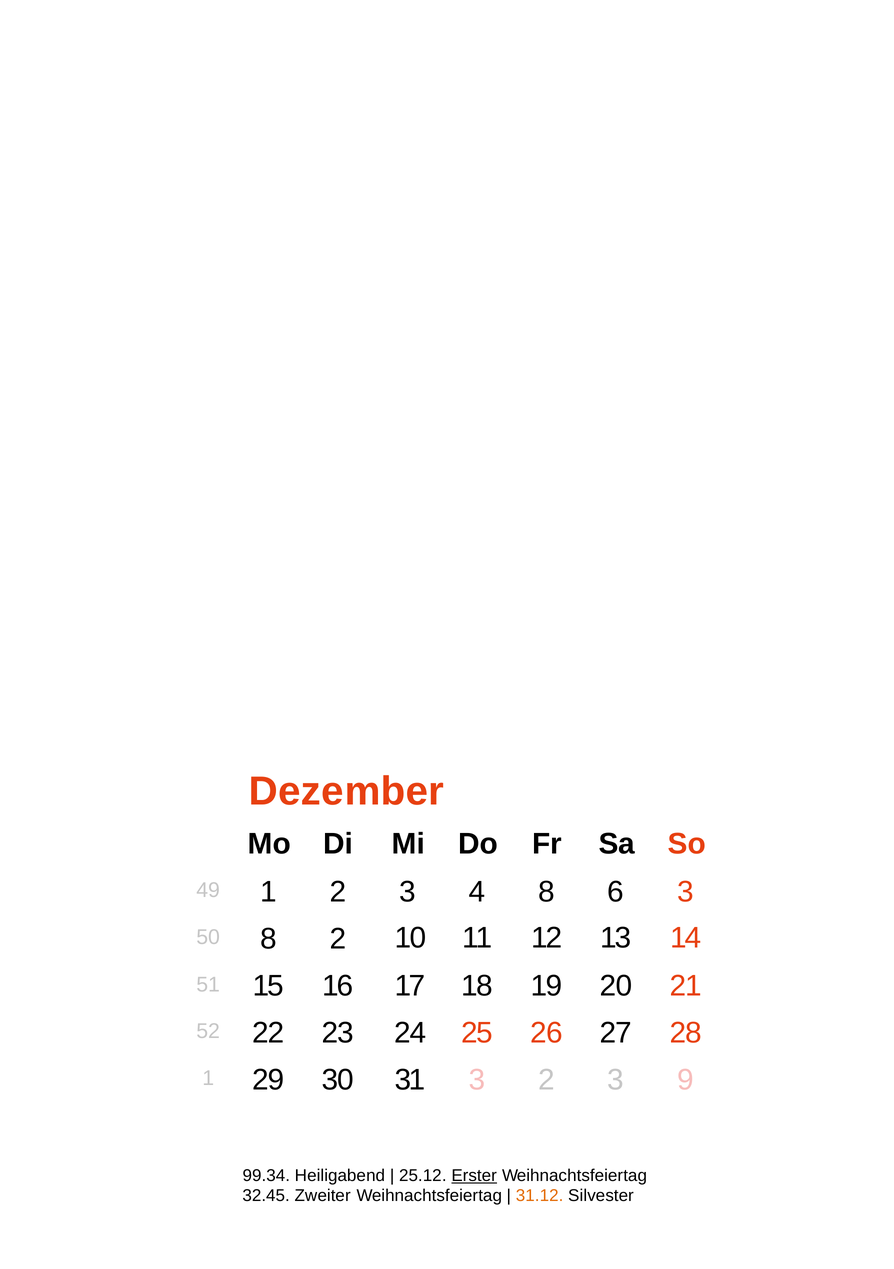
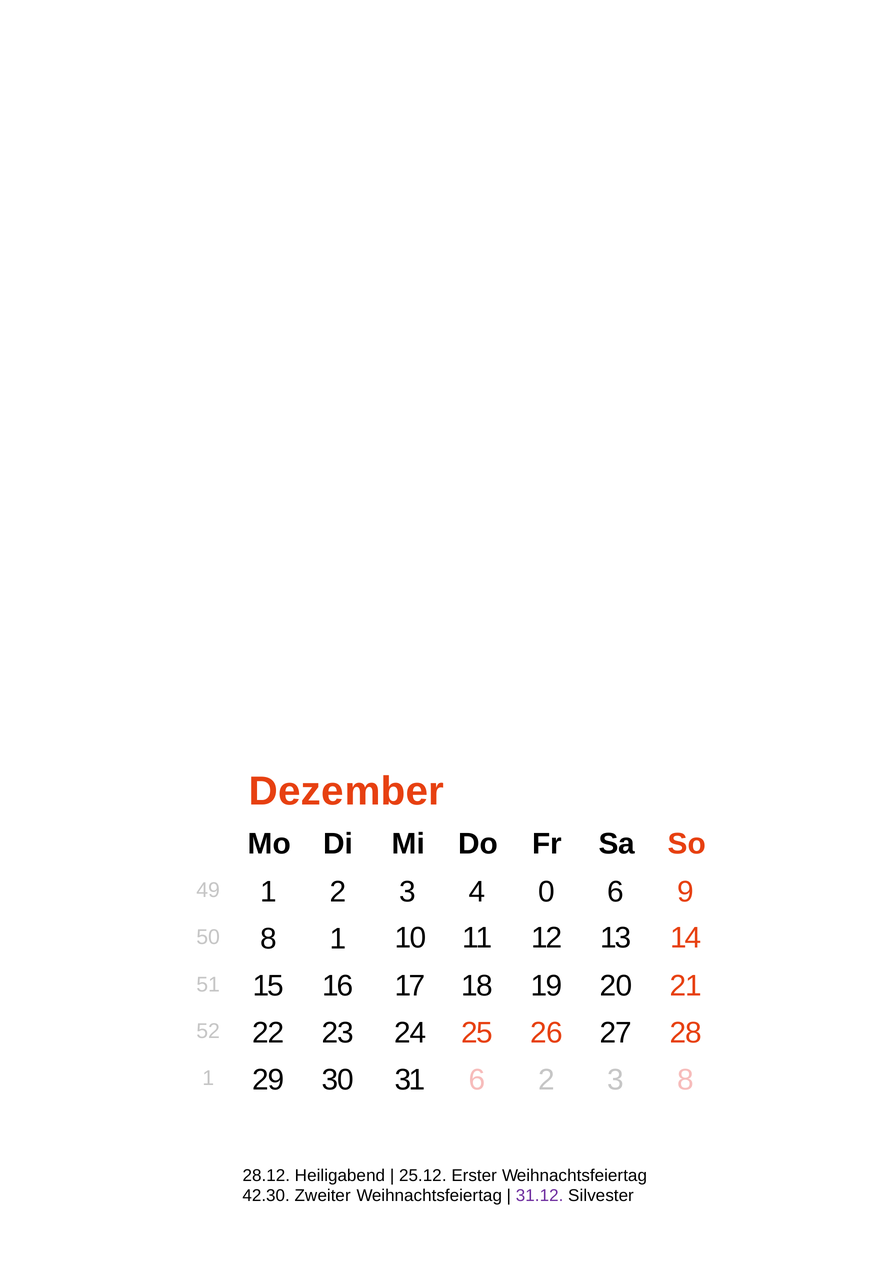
4 8: 8 -> 0
6 3: 3 -> 9
8 2: 2 -> 1
3 at (477, 1079): 3 -> 6
3 9: 9 -> 8
99.34: 99.34 -> 28.12
Erster underline: present -> none
32.45: 32.45 -> 42.30
31.12 colour: orange -> purple
